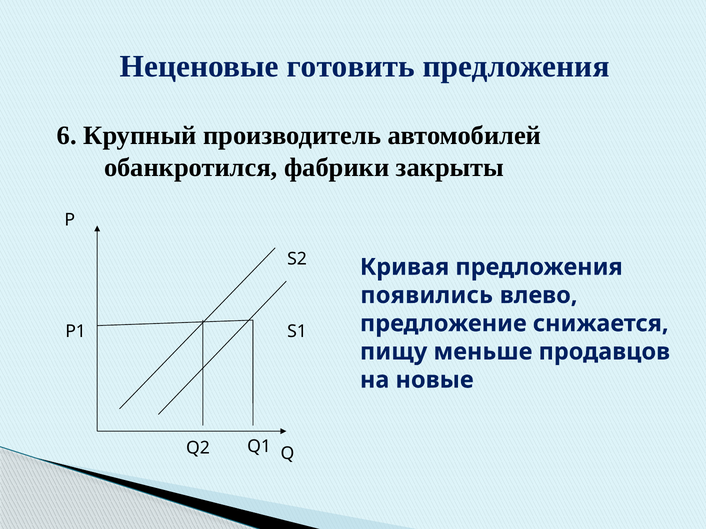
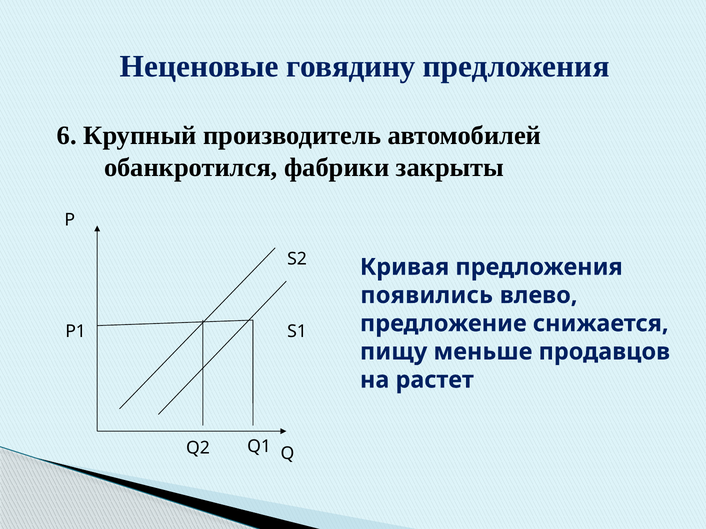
готовить: готовить -> говядину
новые: новые -> растет
